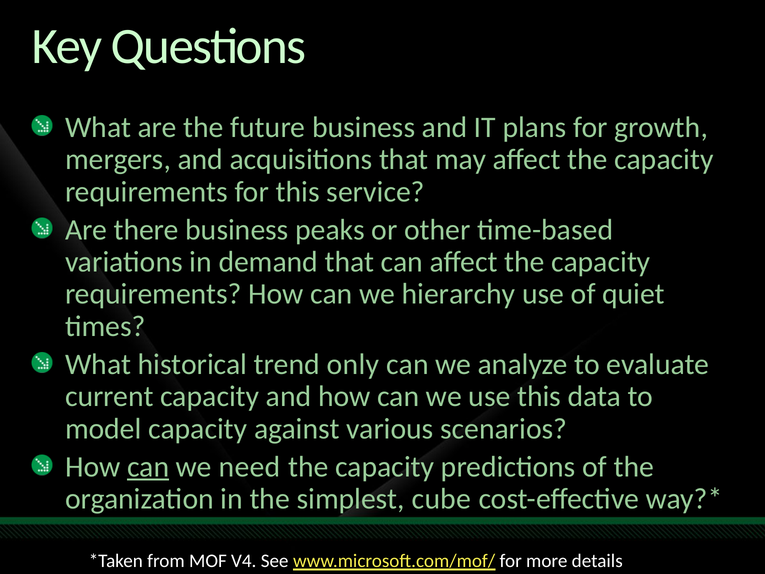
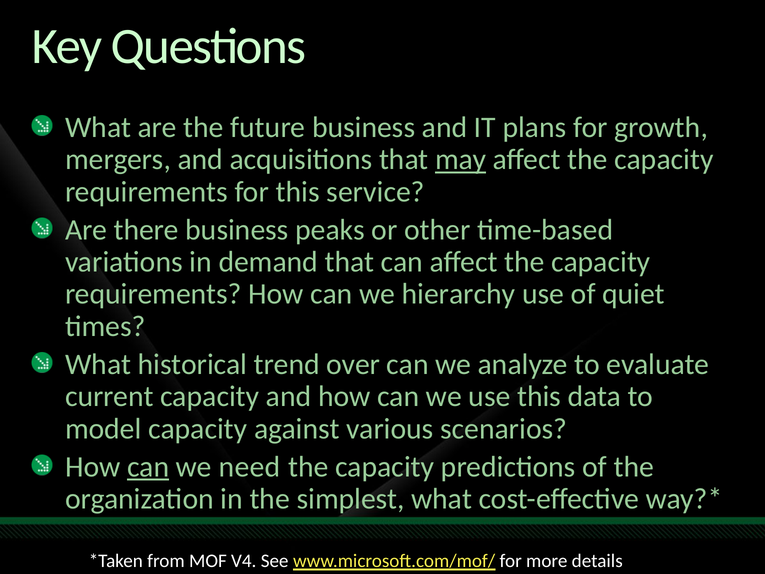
may underline: none -> present
only: only -> over
simplest cube: cube -> what
